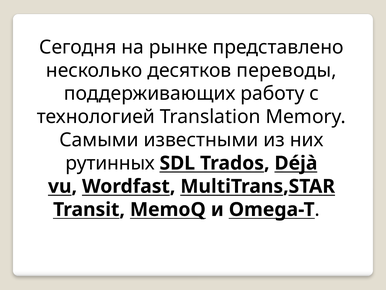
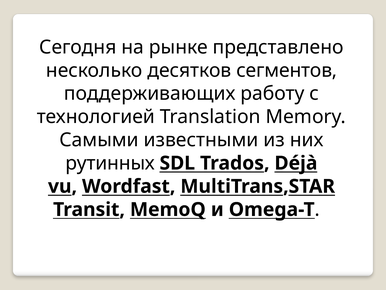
переводы: переводы -> сегментов
